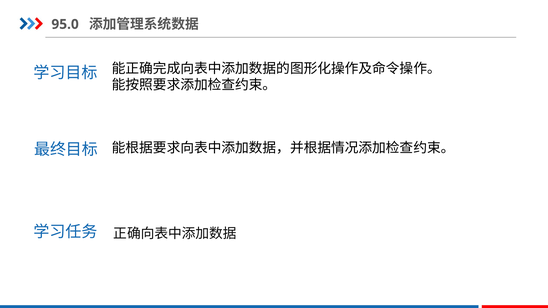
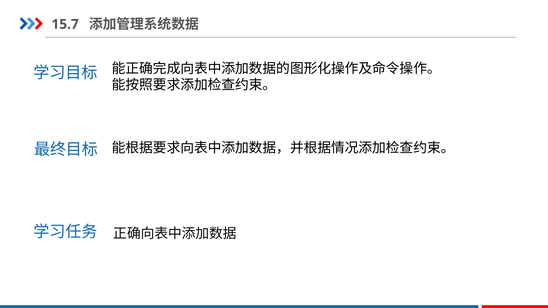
95.0: 95.0 -> 15.7
